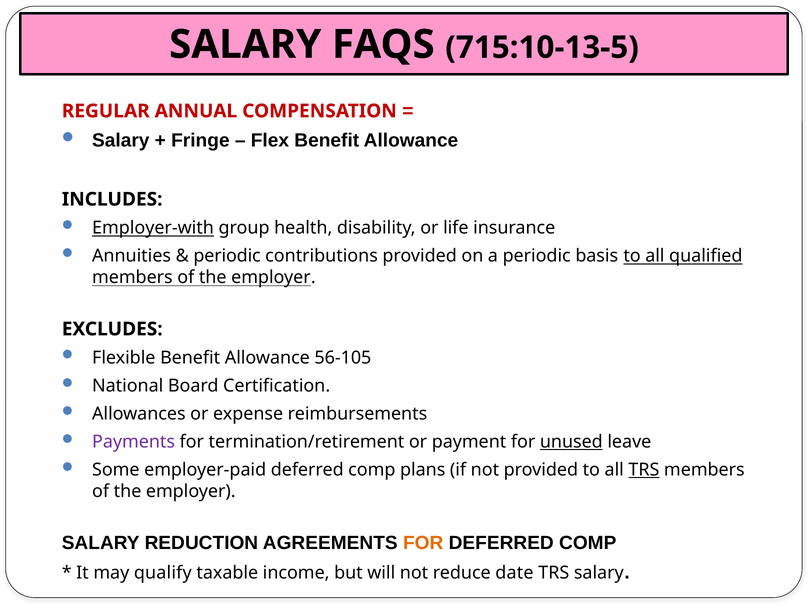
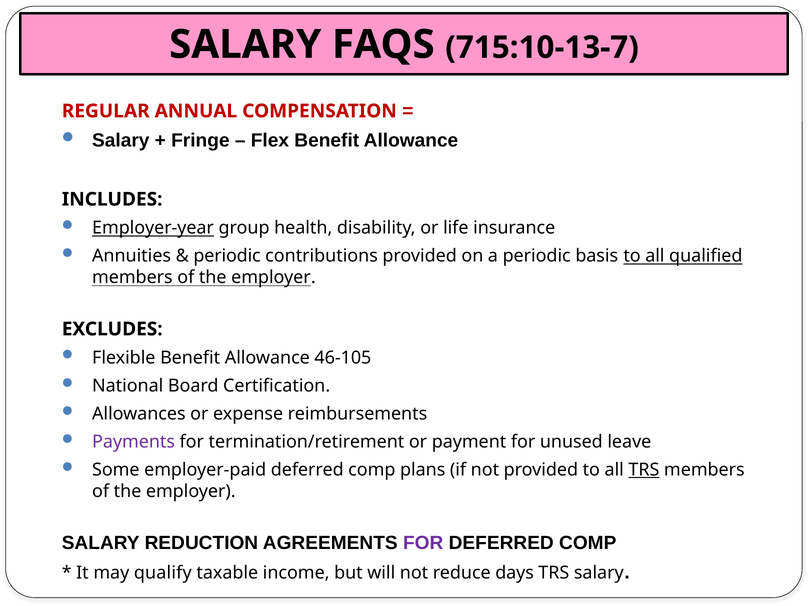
715:10-13-5: 715:10-13-5 -> 715:10-13-7
Employer-with: Employer-with -> Employer-year
56-105: 56-105 -> 46-105
unused underline: present -> none
FOR at (423, 543) colour: orange -> purple
date: date -> days
